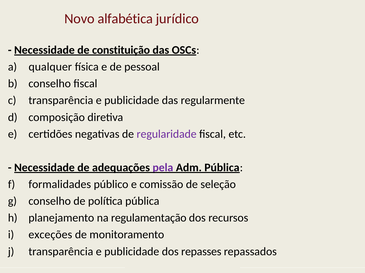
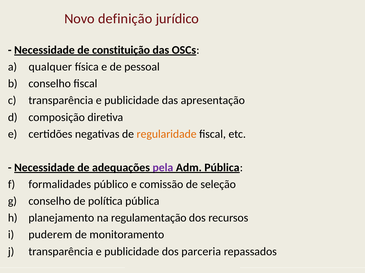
alfabética: alfabética -> definição
regularmente: regularmente -> apresentação
regularidade colour: purple -> orange
exceções: exceções -> puderem
repasses: repasses -> parceria
